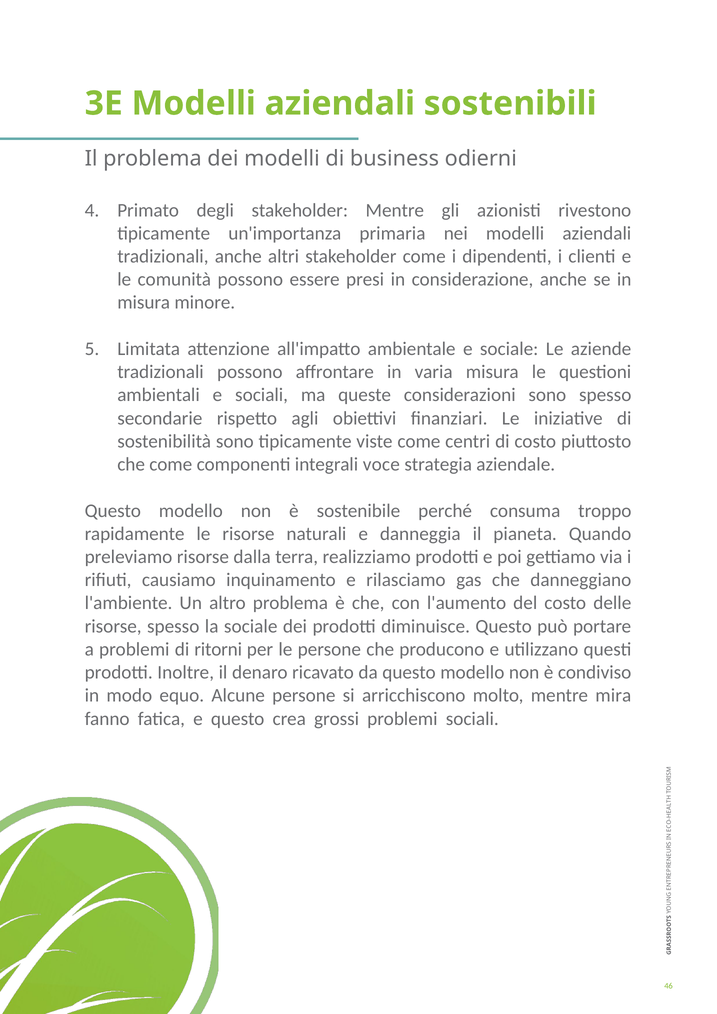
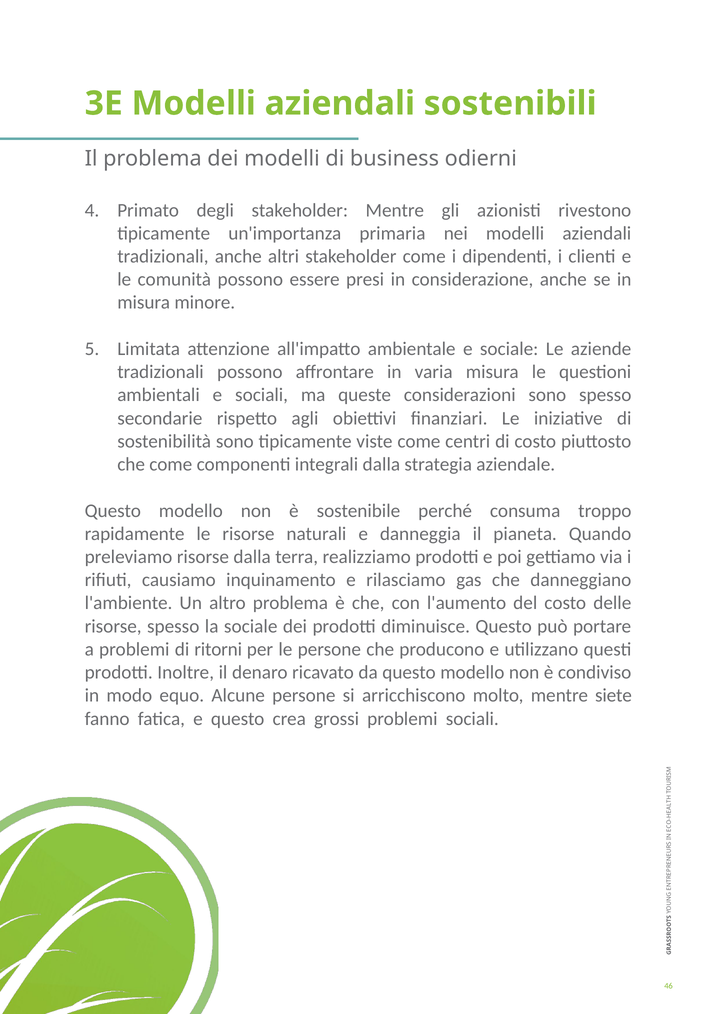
integrali voce: voce -> dalla
mira: mira -> siete
